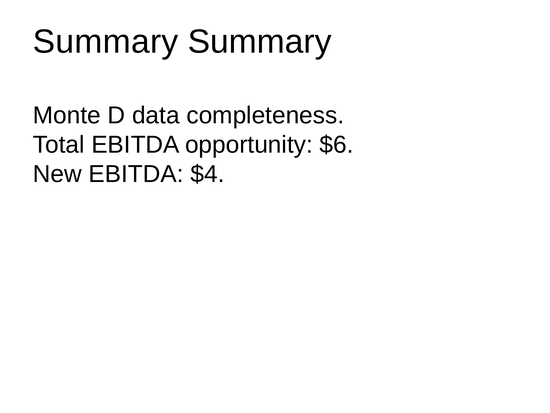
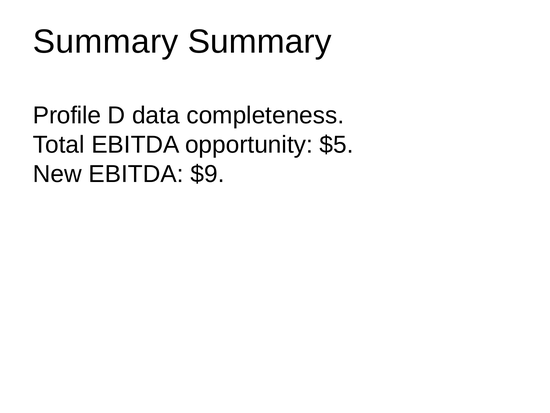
Monte: Monte -> Profile
$6: $6 -> $5
$4: $4 -> $9
